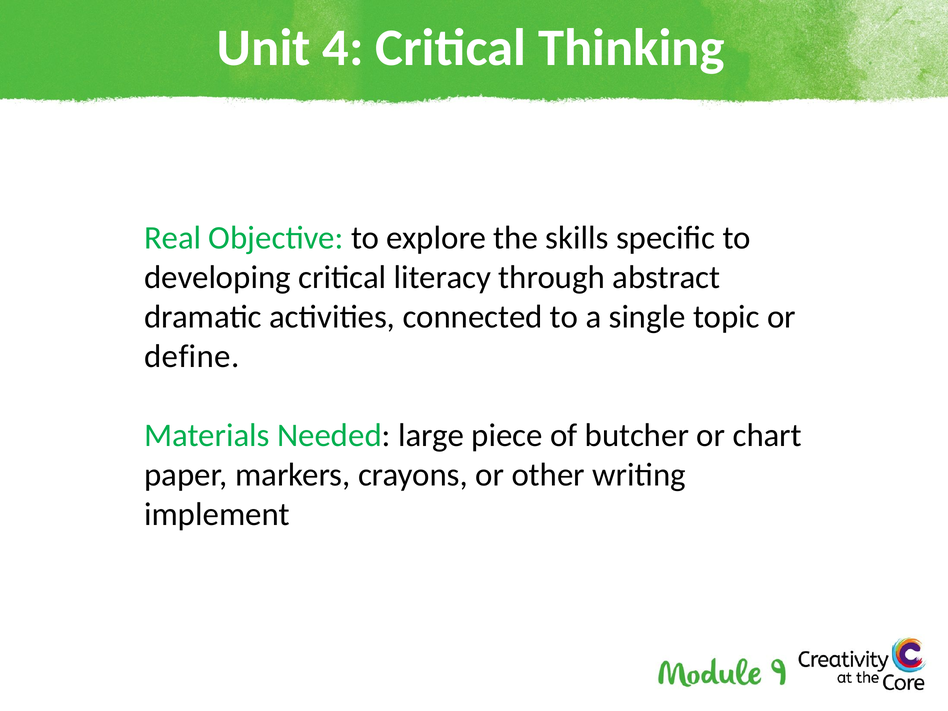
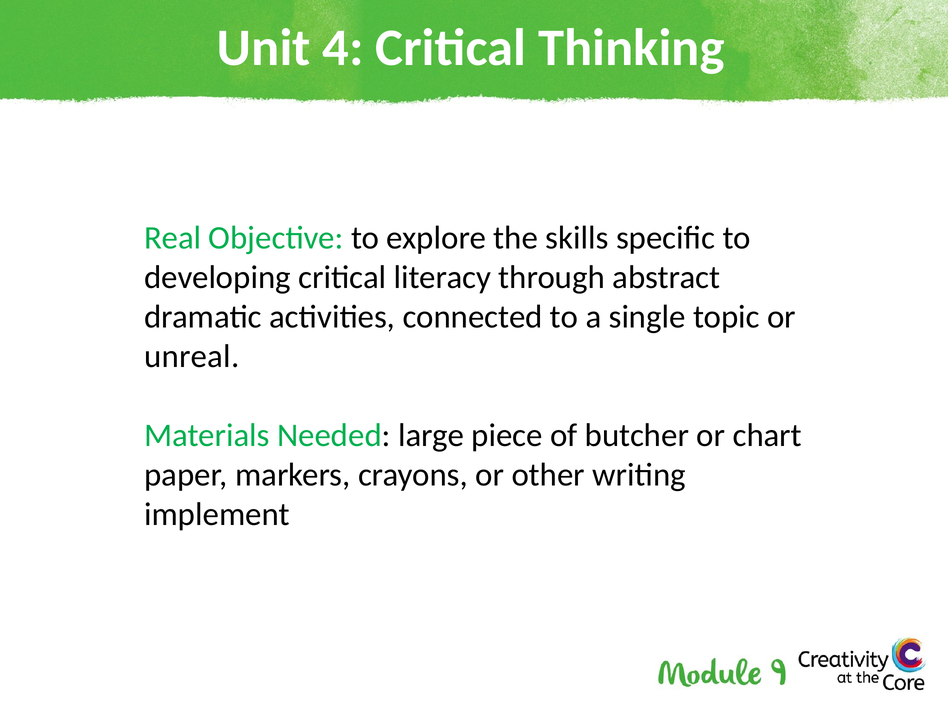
define: define -> unreal
